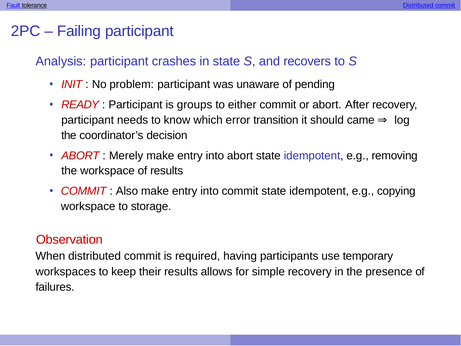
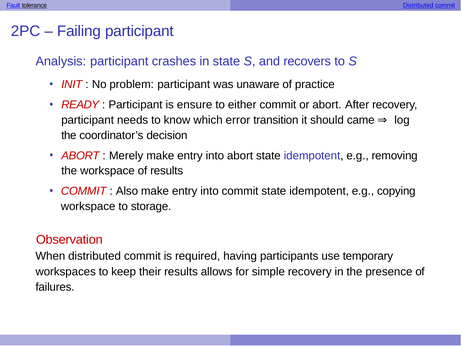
pending: pending -> practice
groups: groups -> ensure
